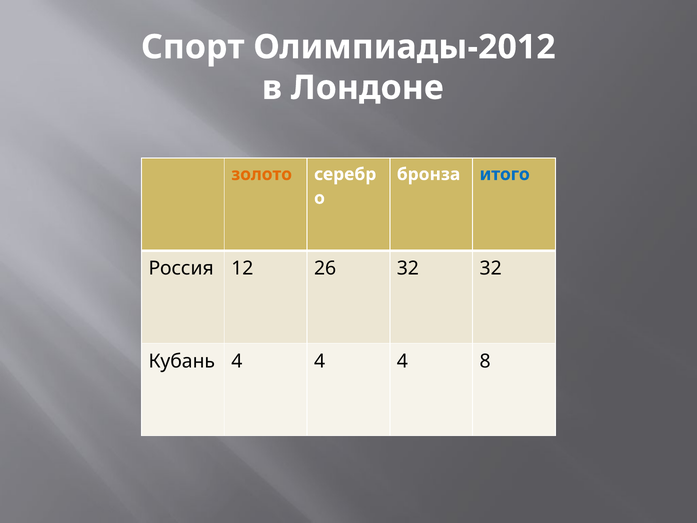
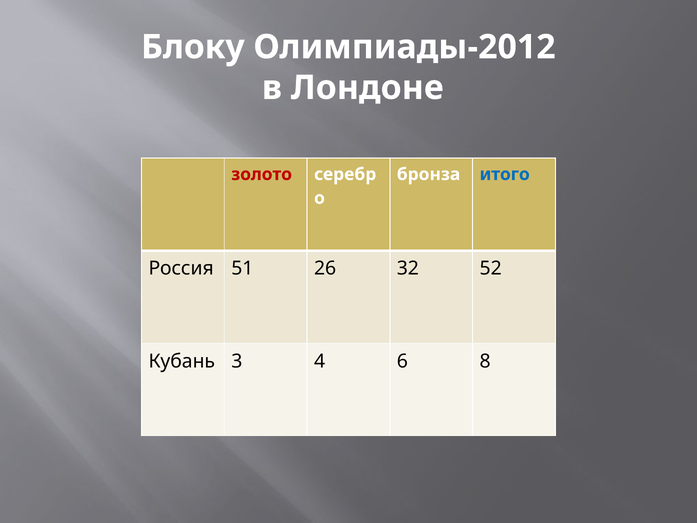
Спорт: Спорт -> Блоку
золото colour: orange -> red
12: 12 -> 51
32 32: 32 -> 52
Кубань 4: 4 -> 3
4 at (402, 361): 4 -> 6
